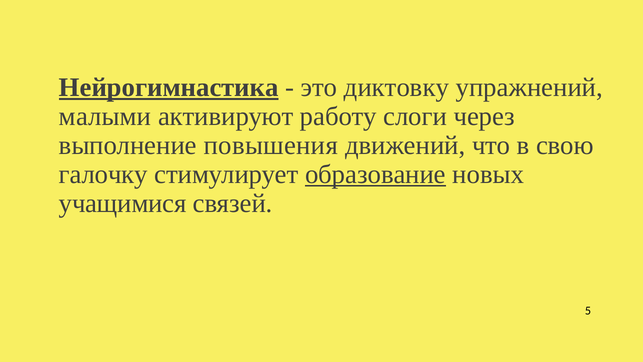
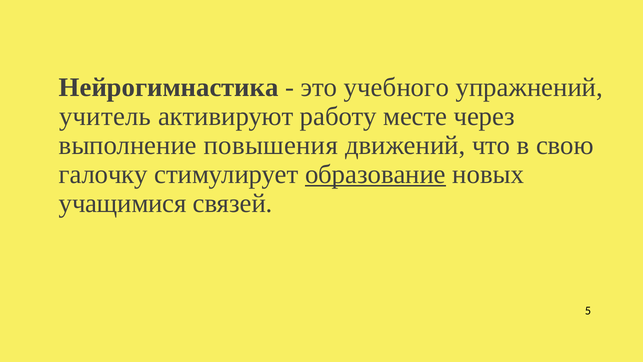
Нейрогимнастика underline: present -> none
диктовку: диктовку -> учебного
малыми: малыми -> учитель
слоги: слоги -> месте
